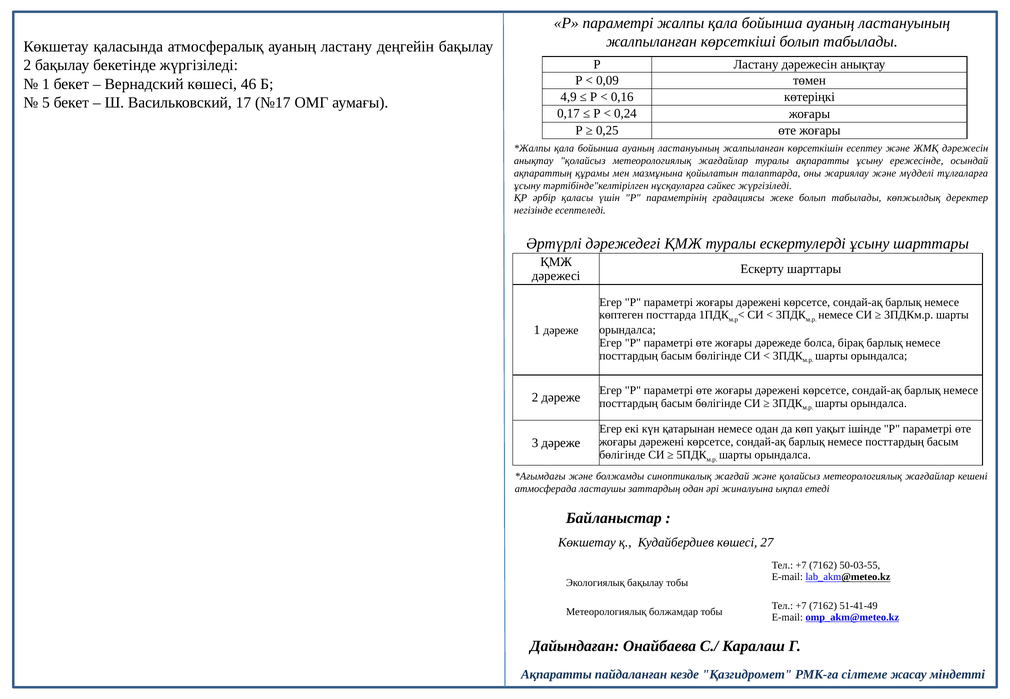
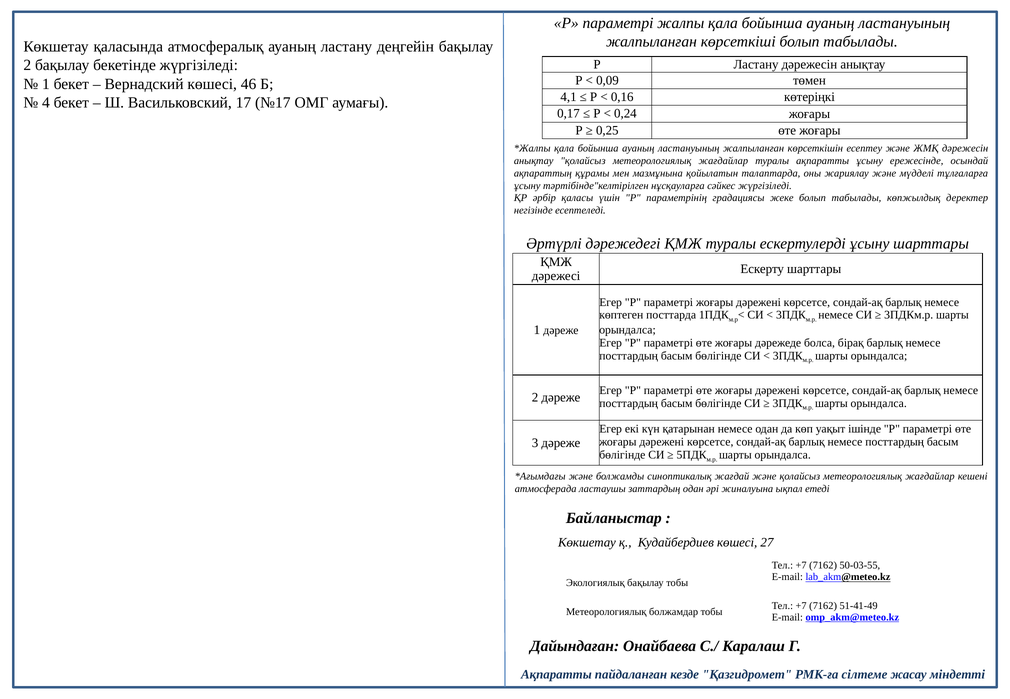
4,9: 4,9 -> 4,1
5: 5 -> 4
